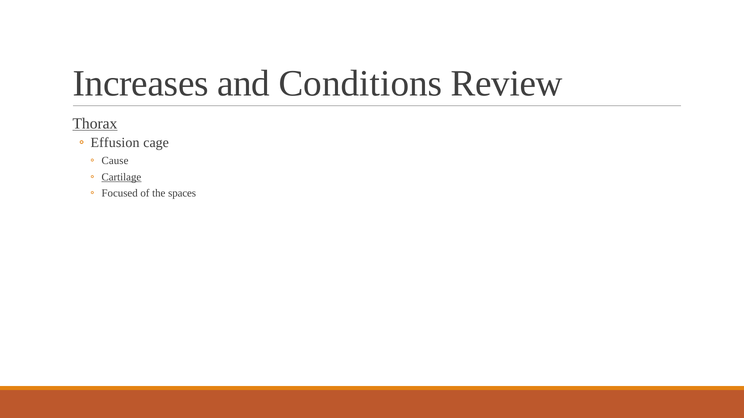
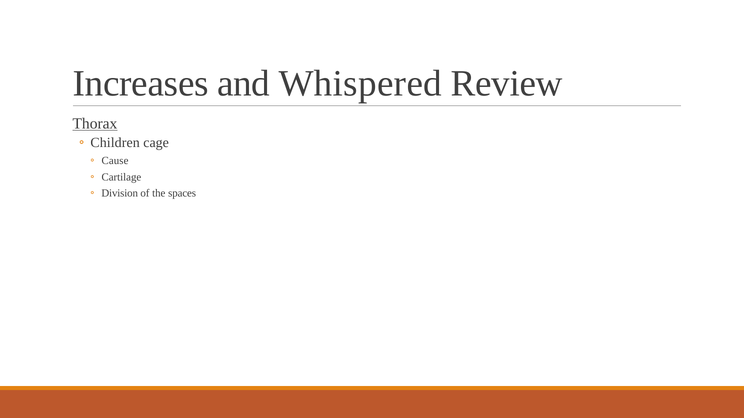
Conditions: Conditions -> Whispered
Effusion: Effusion -> Children
Cartilage underline: present -> none
Focused: Focused -> Division
